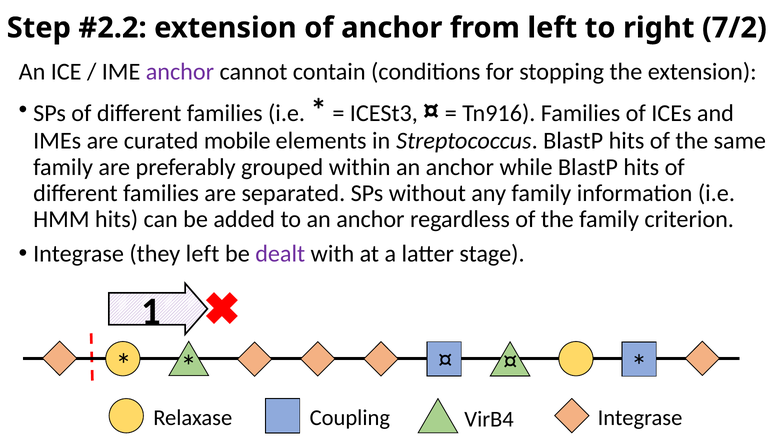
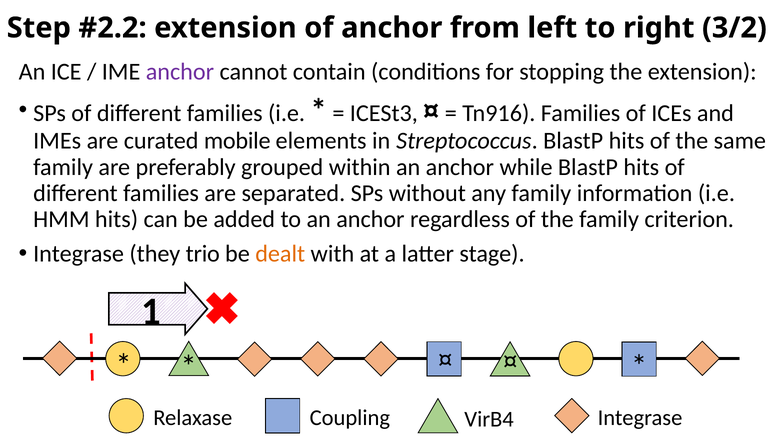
7/2: 7/2 -> 3/2
they left: left -> trio
dealt colour: purple -> orange
